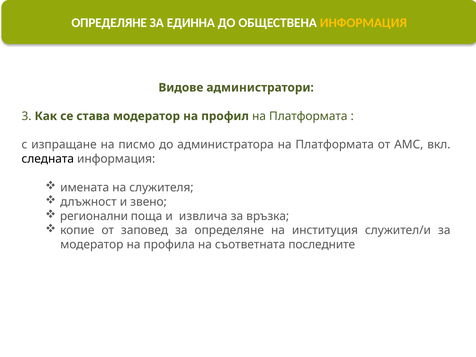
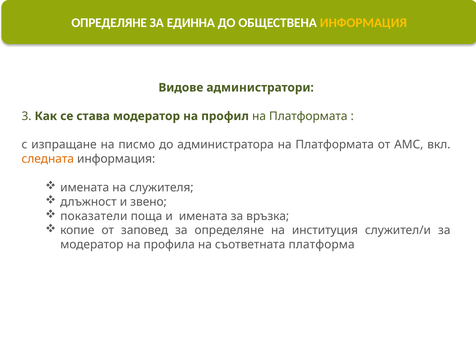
следната colour: black -> orange
регионални: регионални -> показатели
и извлича: извлича -> имената
последните: последните -> платформа
